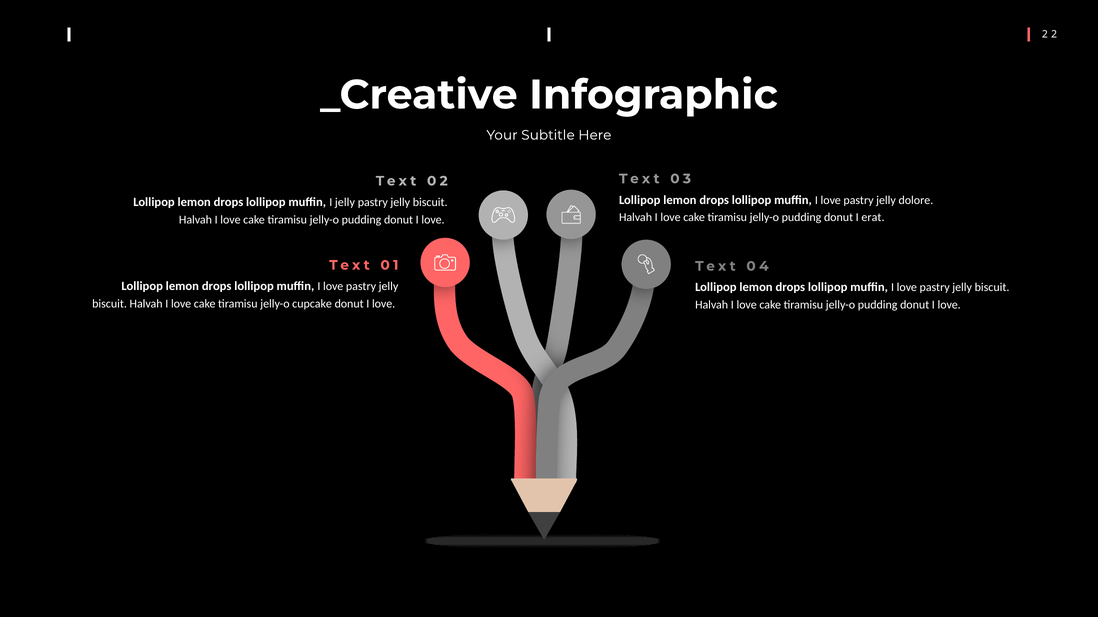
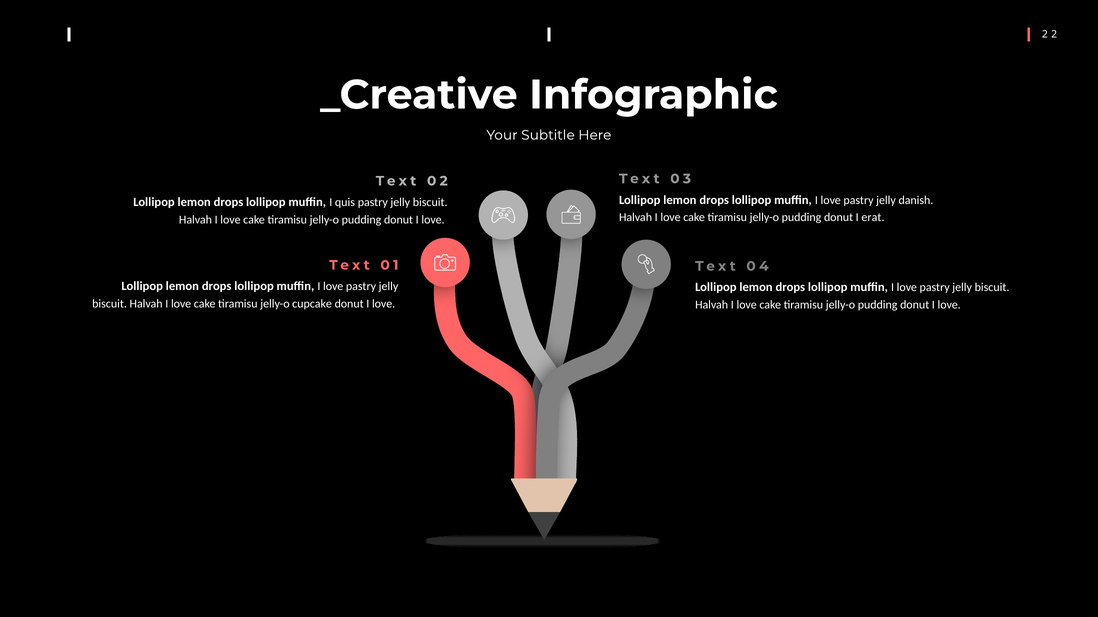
dolore: dolore -> danish
I jelly: jelly -> quis
